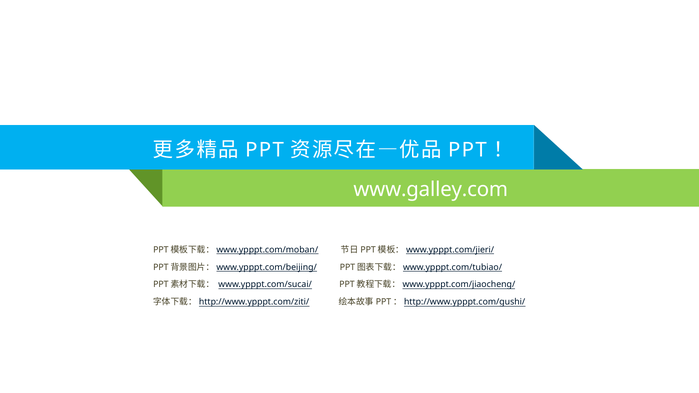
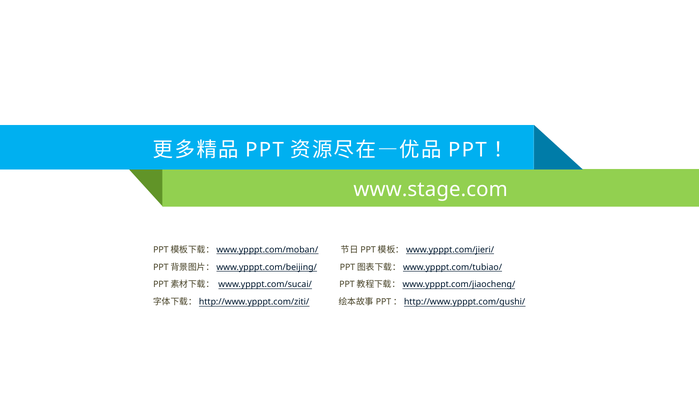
www.galley.com: www.galley.com -> www.stage.com
